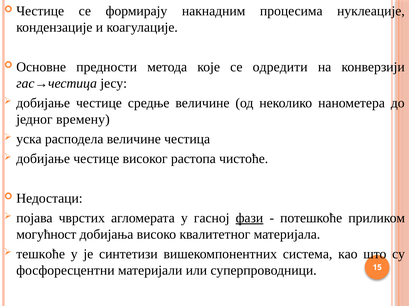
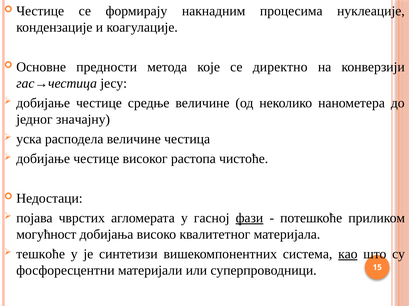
одредити: одредити -> директно
времену: времену -> значајну
као underline: none -> present
